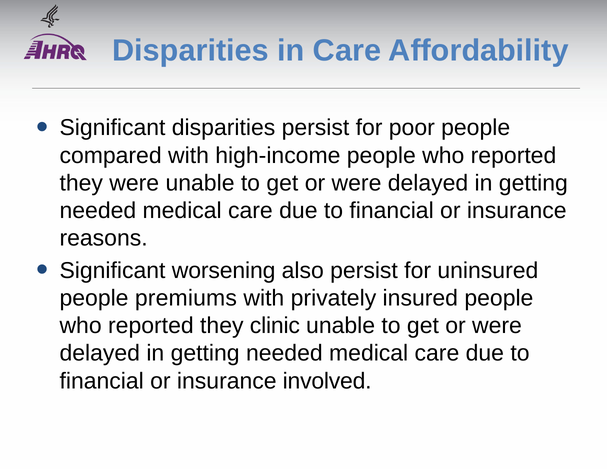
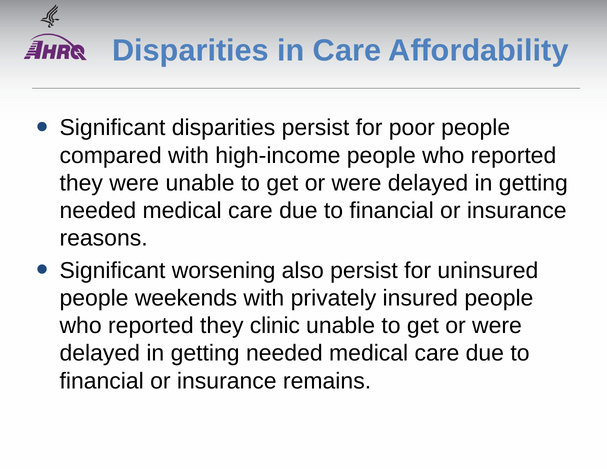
premiums: premiums -> weekends
involved: involved -> remains
